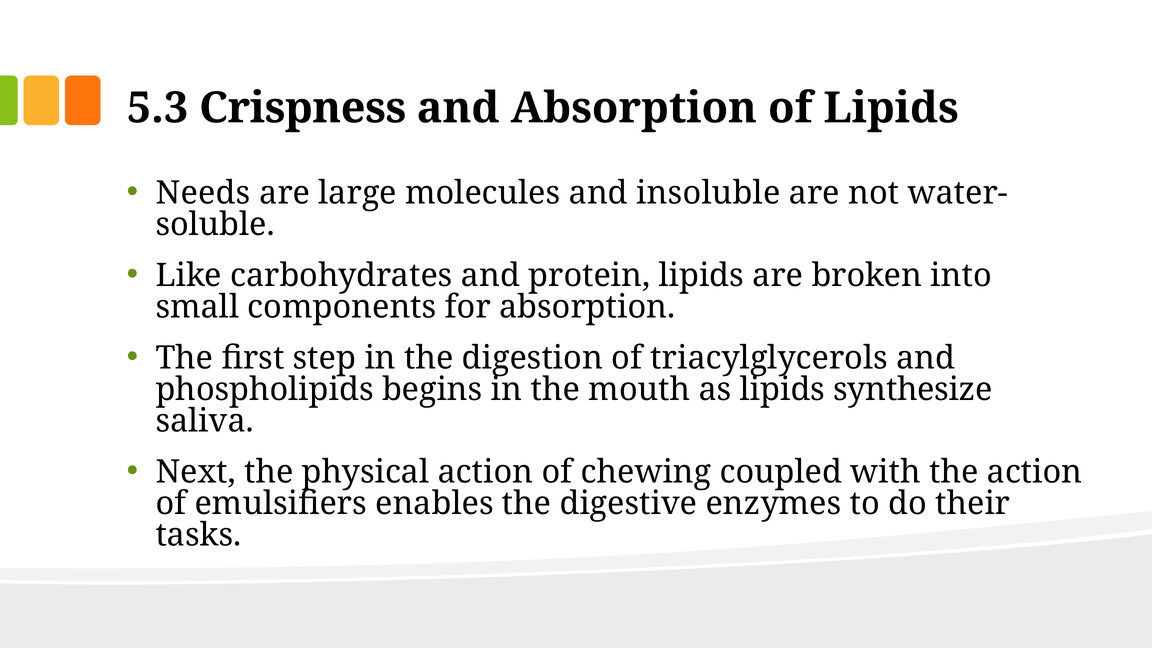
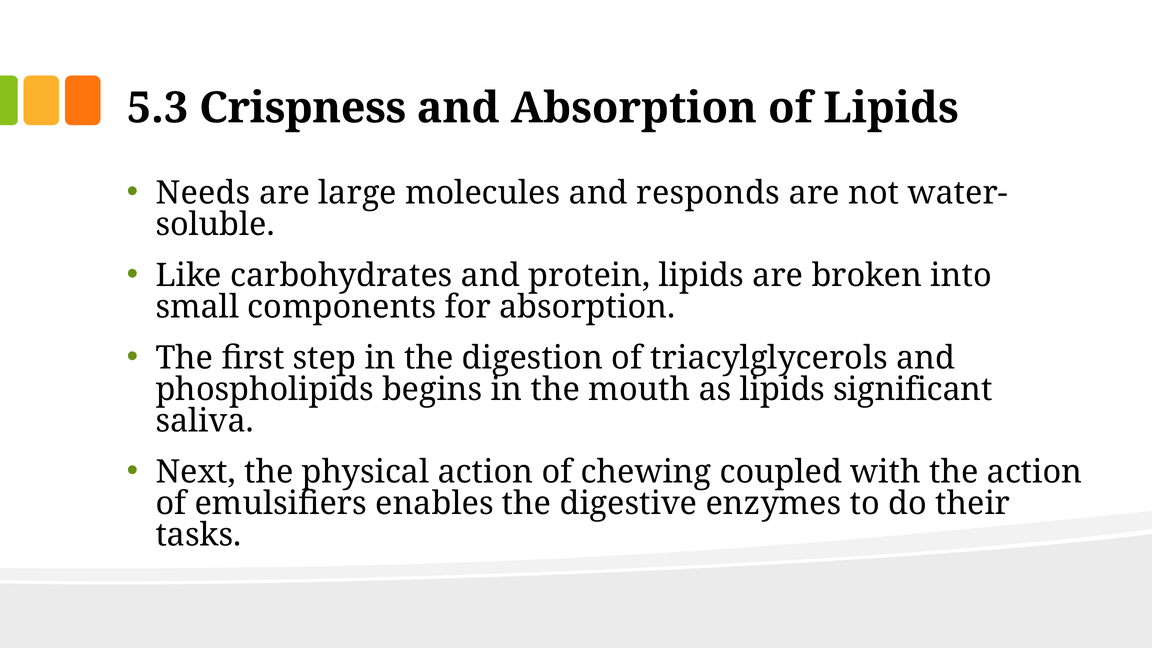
insoluble: insoluble -> responds
synthesize: synthesize -> significant
